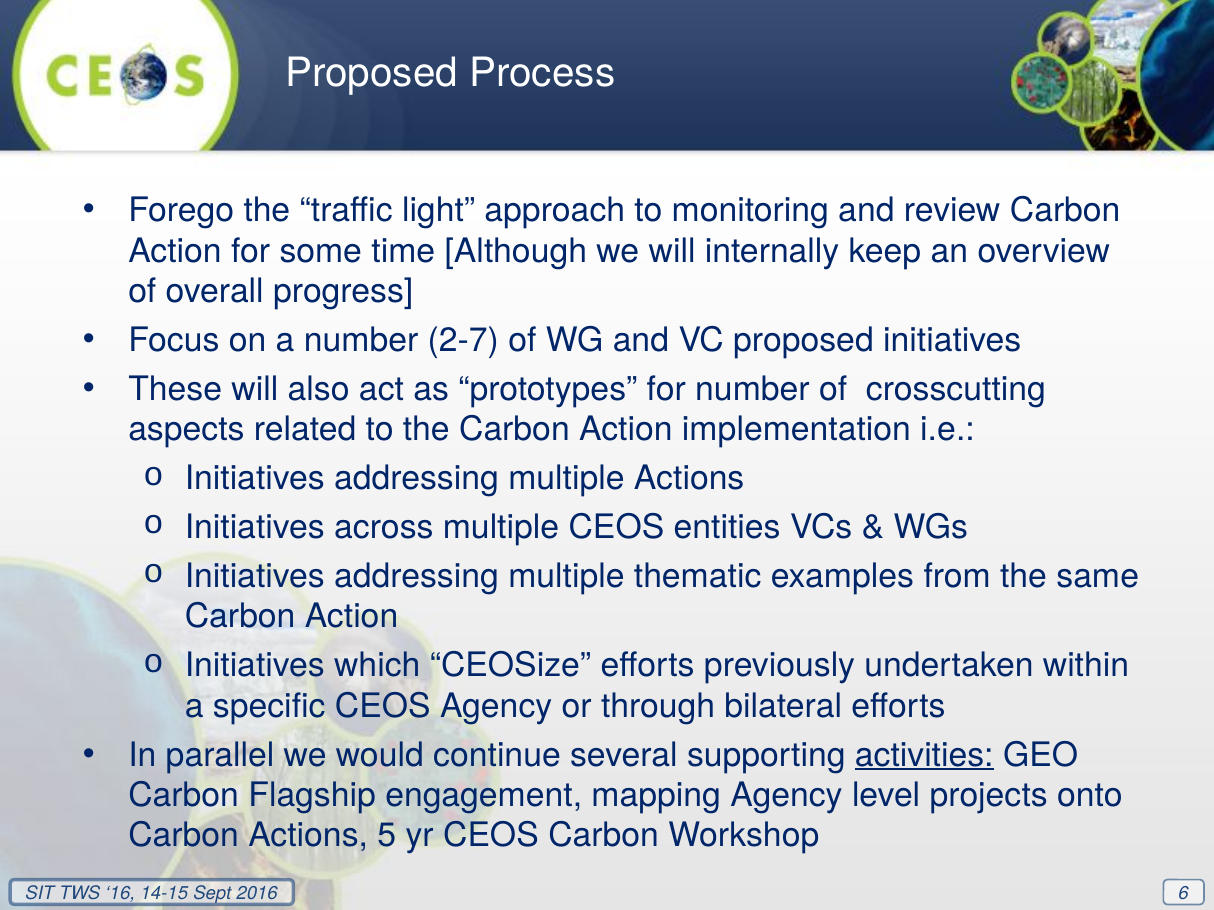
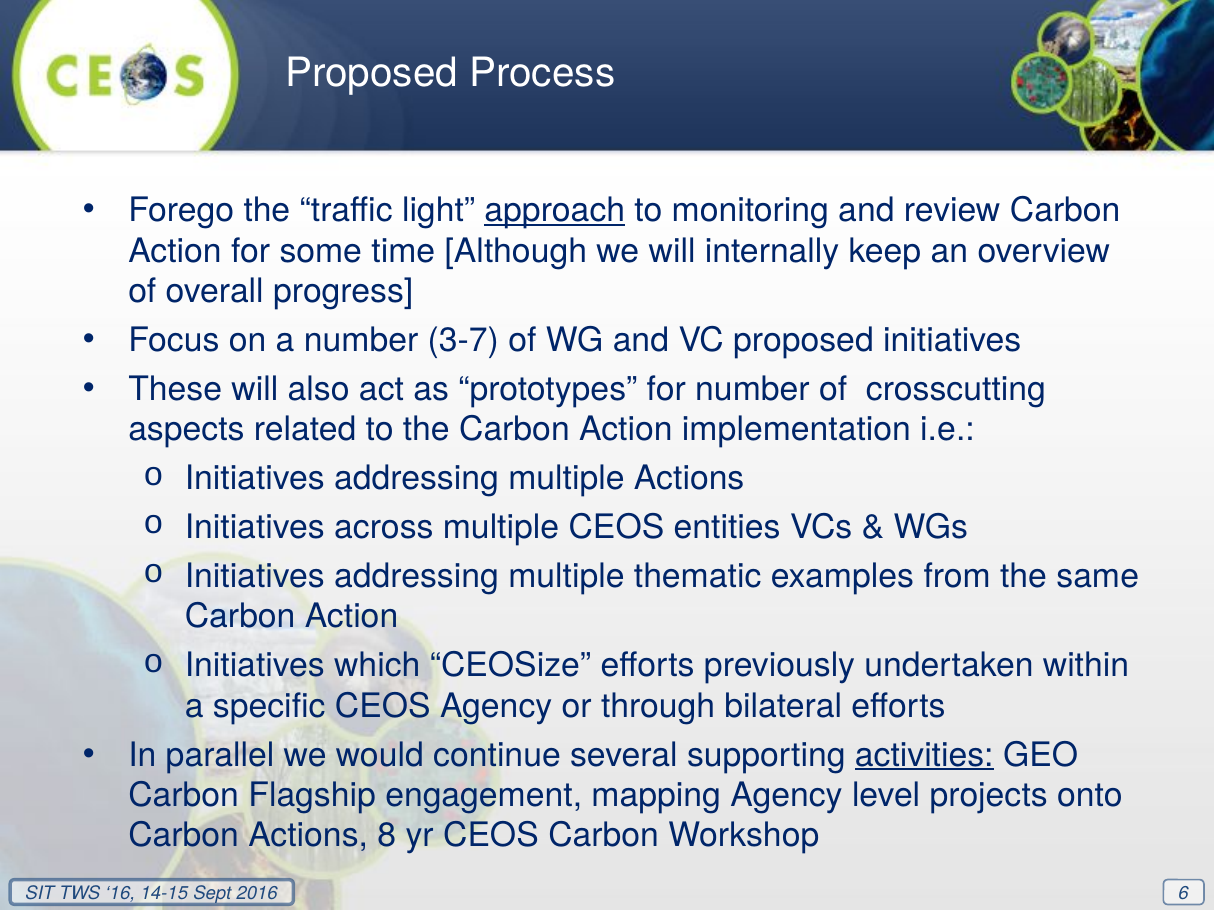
approach underline: none -> present
2-7: 2-7 -> 3-7
5: 5 -> 8
